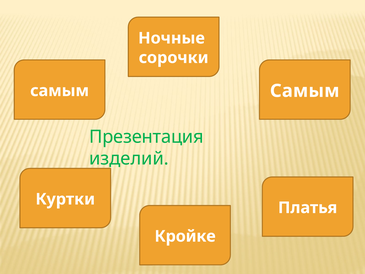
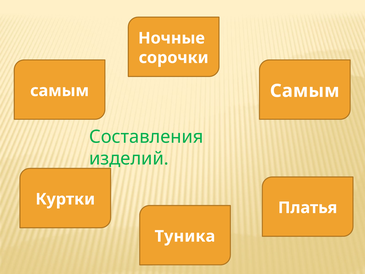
Презентация: Презентация -> Составления
Кройке: Кройке -> Туника
